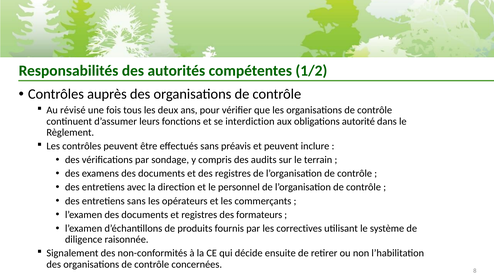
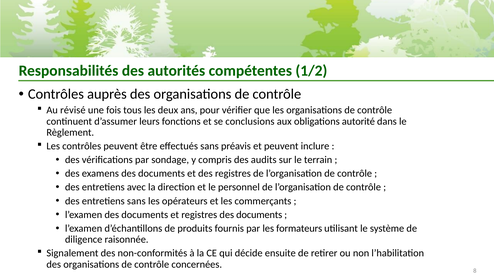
interdiction: interdiction -> conclusions
registres des formateurs: formateurs -> documents
correctives: correctives -> formateurs
